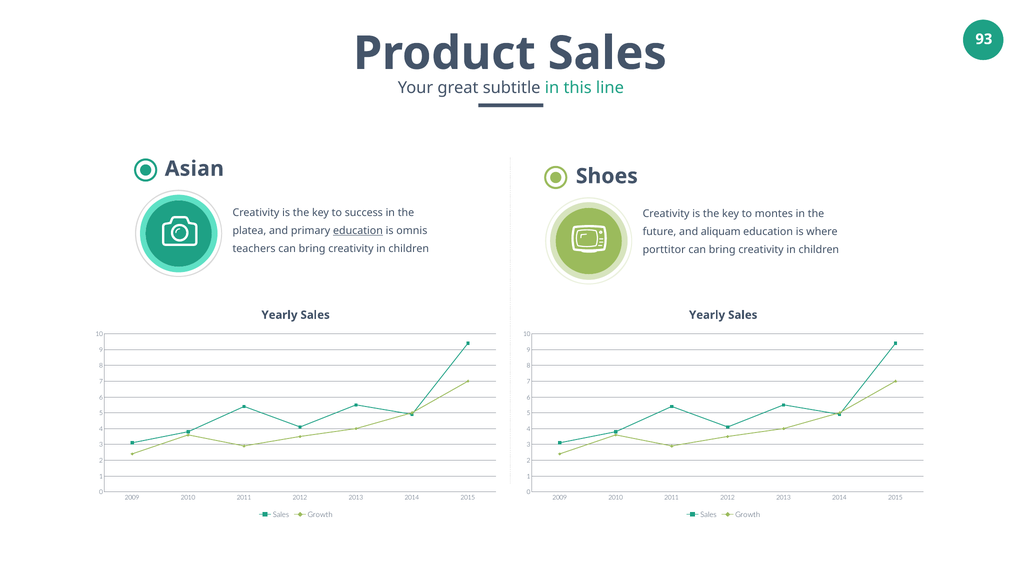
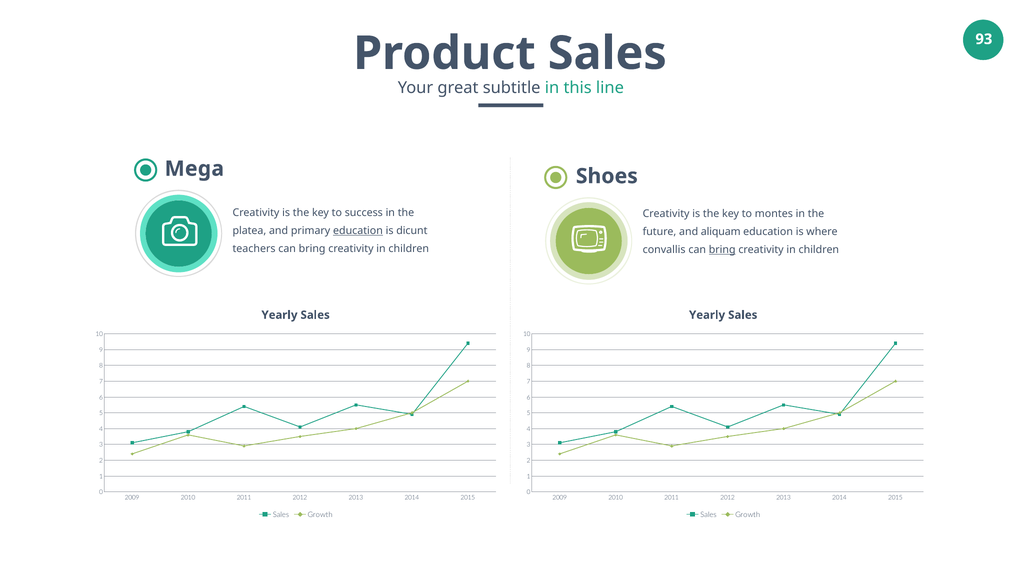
Asian: Asian -> Mega
omnis: omnis -> dicunt
porttitor: porttitor -> convallis
bring at (722, 250) underline: none -> present
